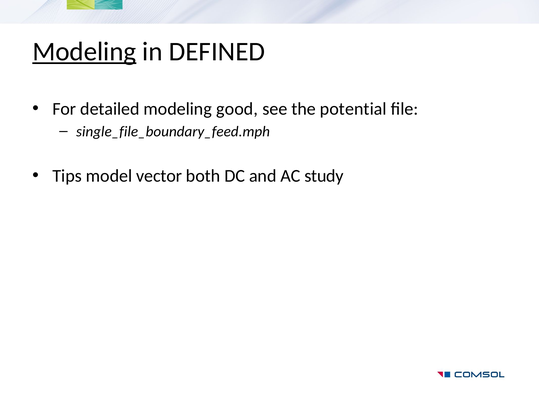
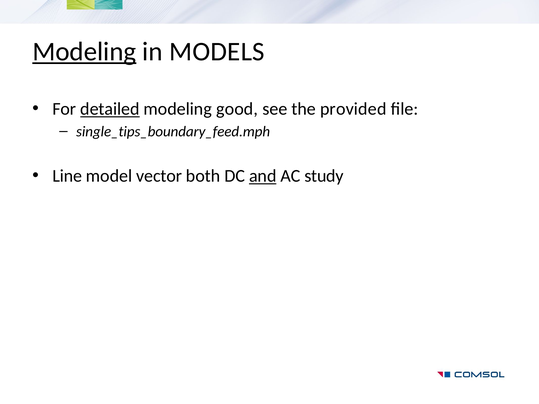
DEFINED: DEFINED -> MODELS
detailed underline: none -> present
potential: potential -> provided
single_file_boundary_feed.mph: single_file_boundary_feed.mph -> single_tips_boundary_feed.mph
Tips: Tips -> Line
and underline: none -> present
